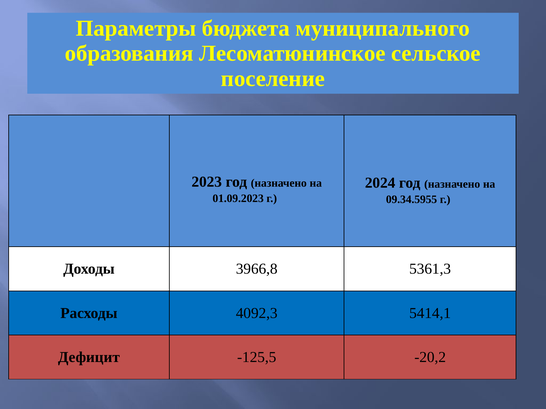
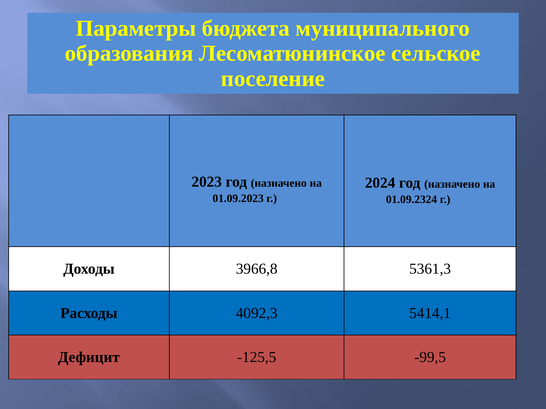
09.34.5955: 09.34.5955 -> 01.09.2324
-20,2: -20,2 -> -99,5
